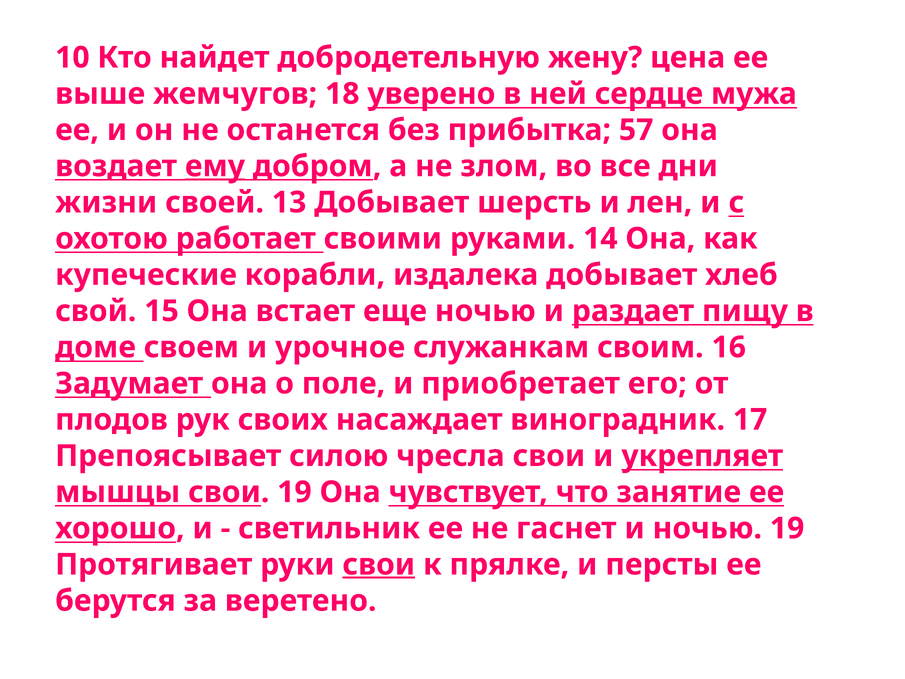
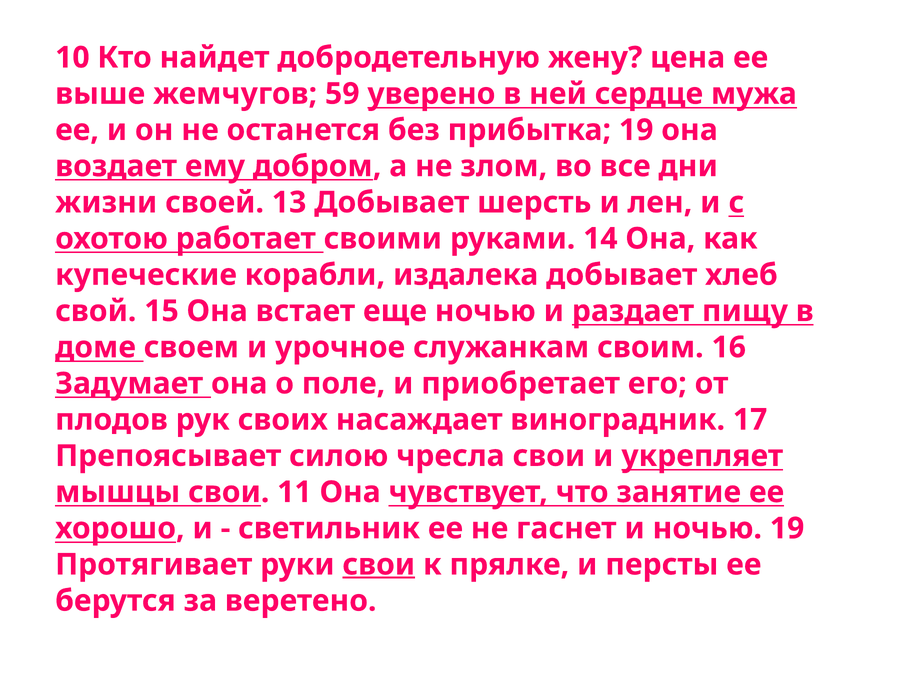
18: 18 -> 59
прибытка 57: 57 -> 19
ему underline: present -> none
свои 19: 19 -> 11
